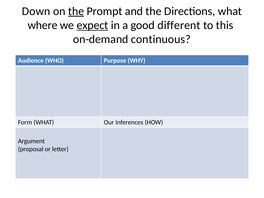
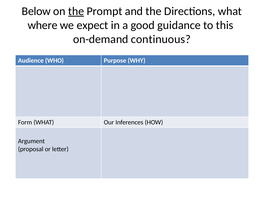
Down: Down -> Below
expect underline: present -> none
different: different -> guidance
